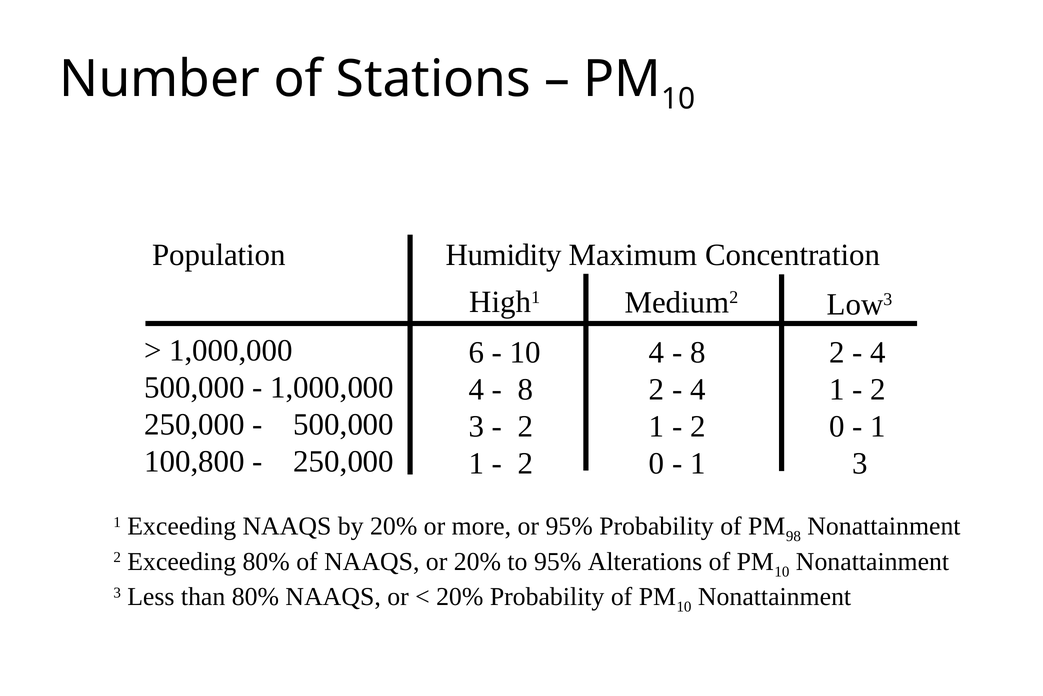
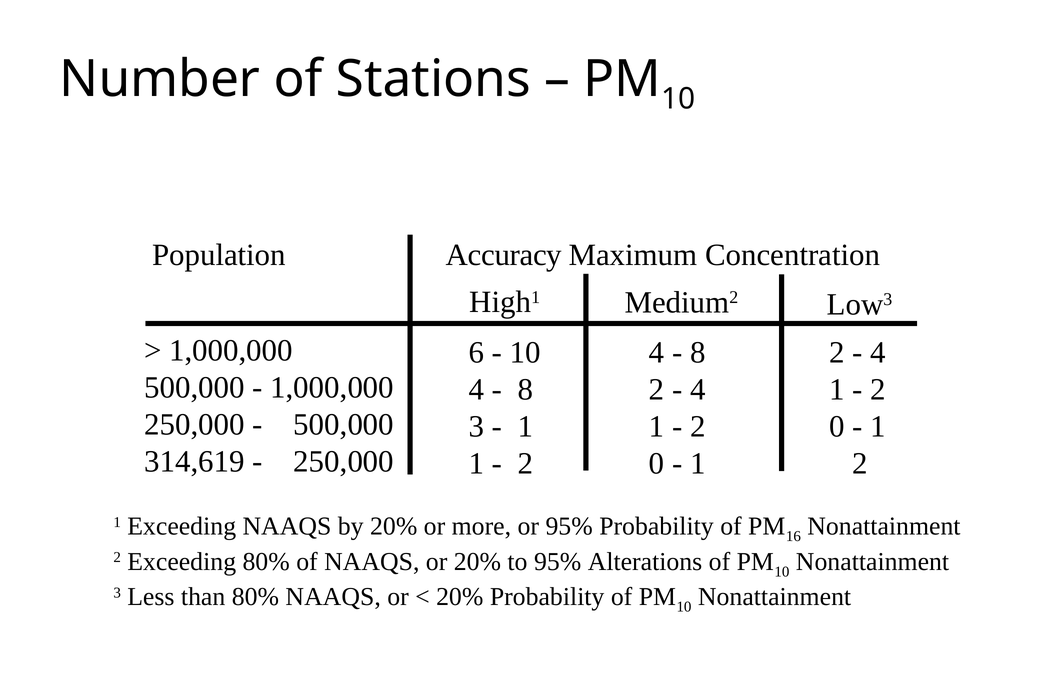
Humidity: Humidity -> Accuracy
2 at (525, 426): 2 -> 1
100,800: 100,800 -> 314,619
1 3: 3 -> 2
98: 98 -> 16
